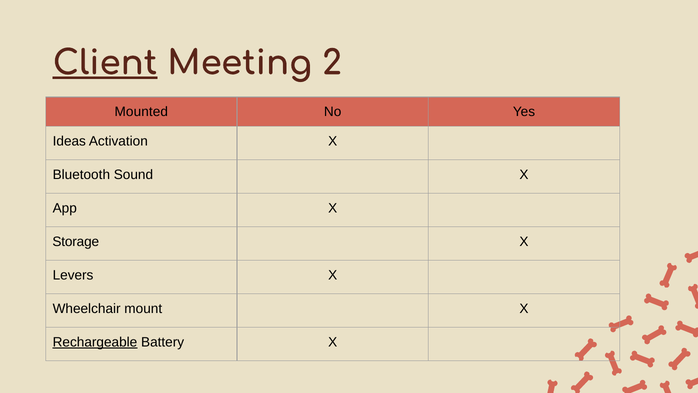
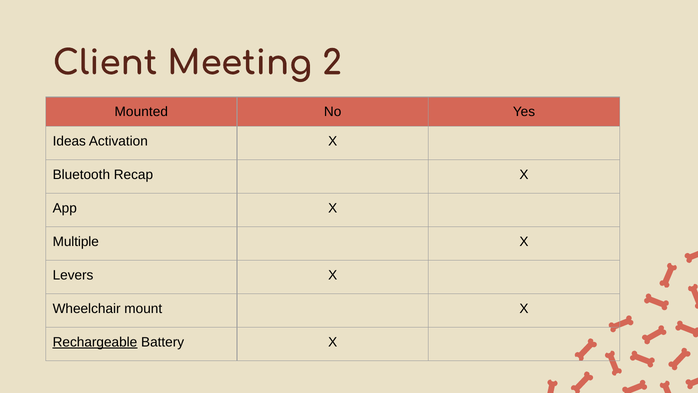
Client underline: present -> none
Sound: Sound -> Recap
Storage: Storage -> Multiple
